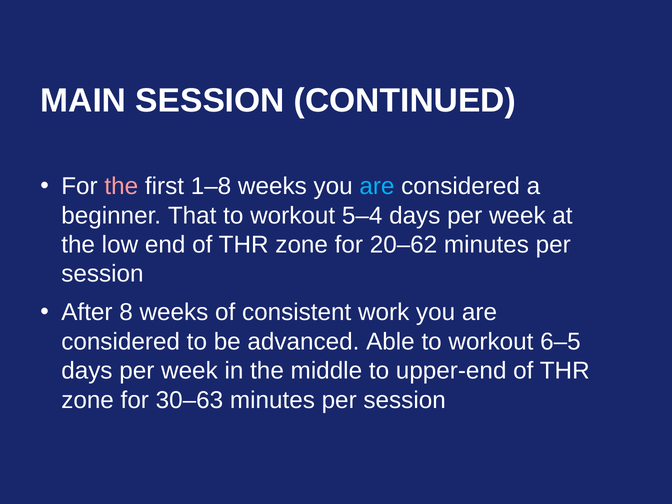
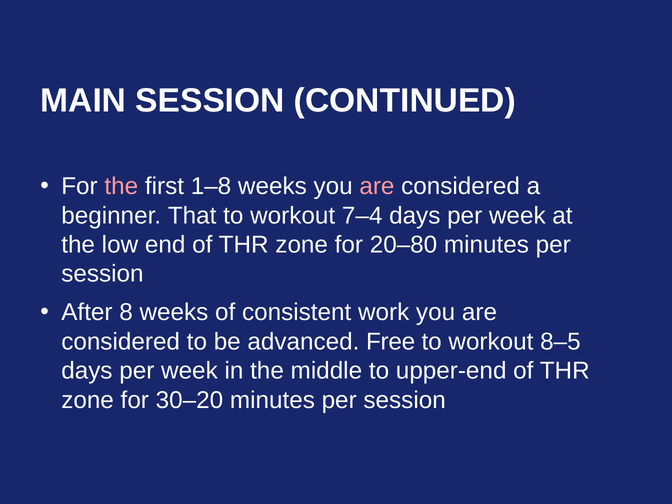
are at (377, 186) colour: light blue -> pink
5–4: 5–4 -> 7–4
20–62: 20–62 -> 20–80
Able: Able -> Free
6–5: 6–5 -> 8–5
30–63: 30–63 -> 30–20
